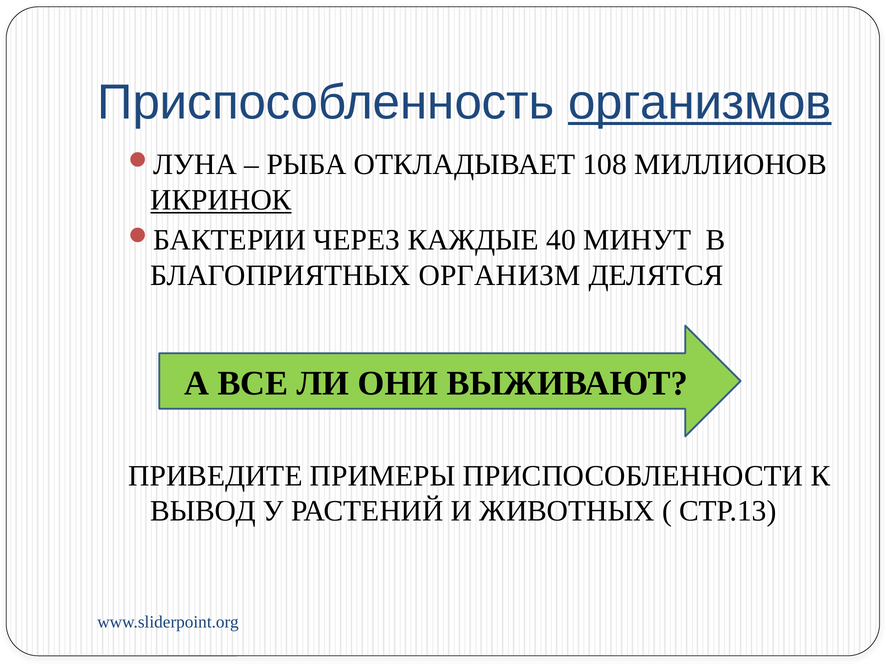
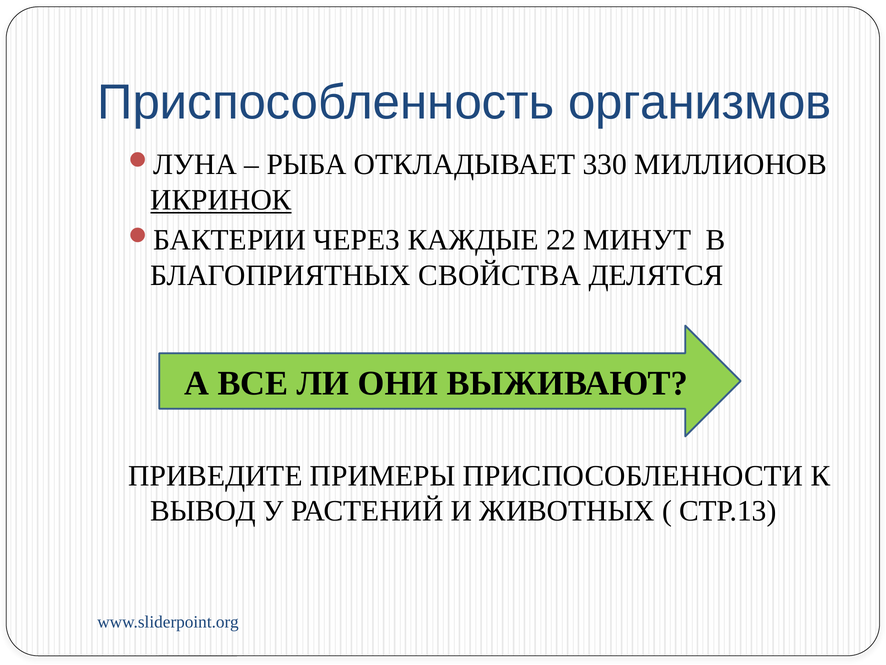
организмов underline: present -> none
108: 108 -> 330
40: 40 -> 22
ОРГАНИЗМ: ОРГАНИЗМ -> СВОЙСТВА
